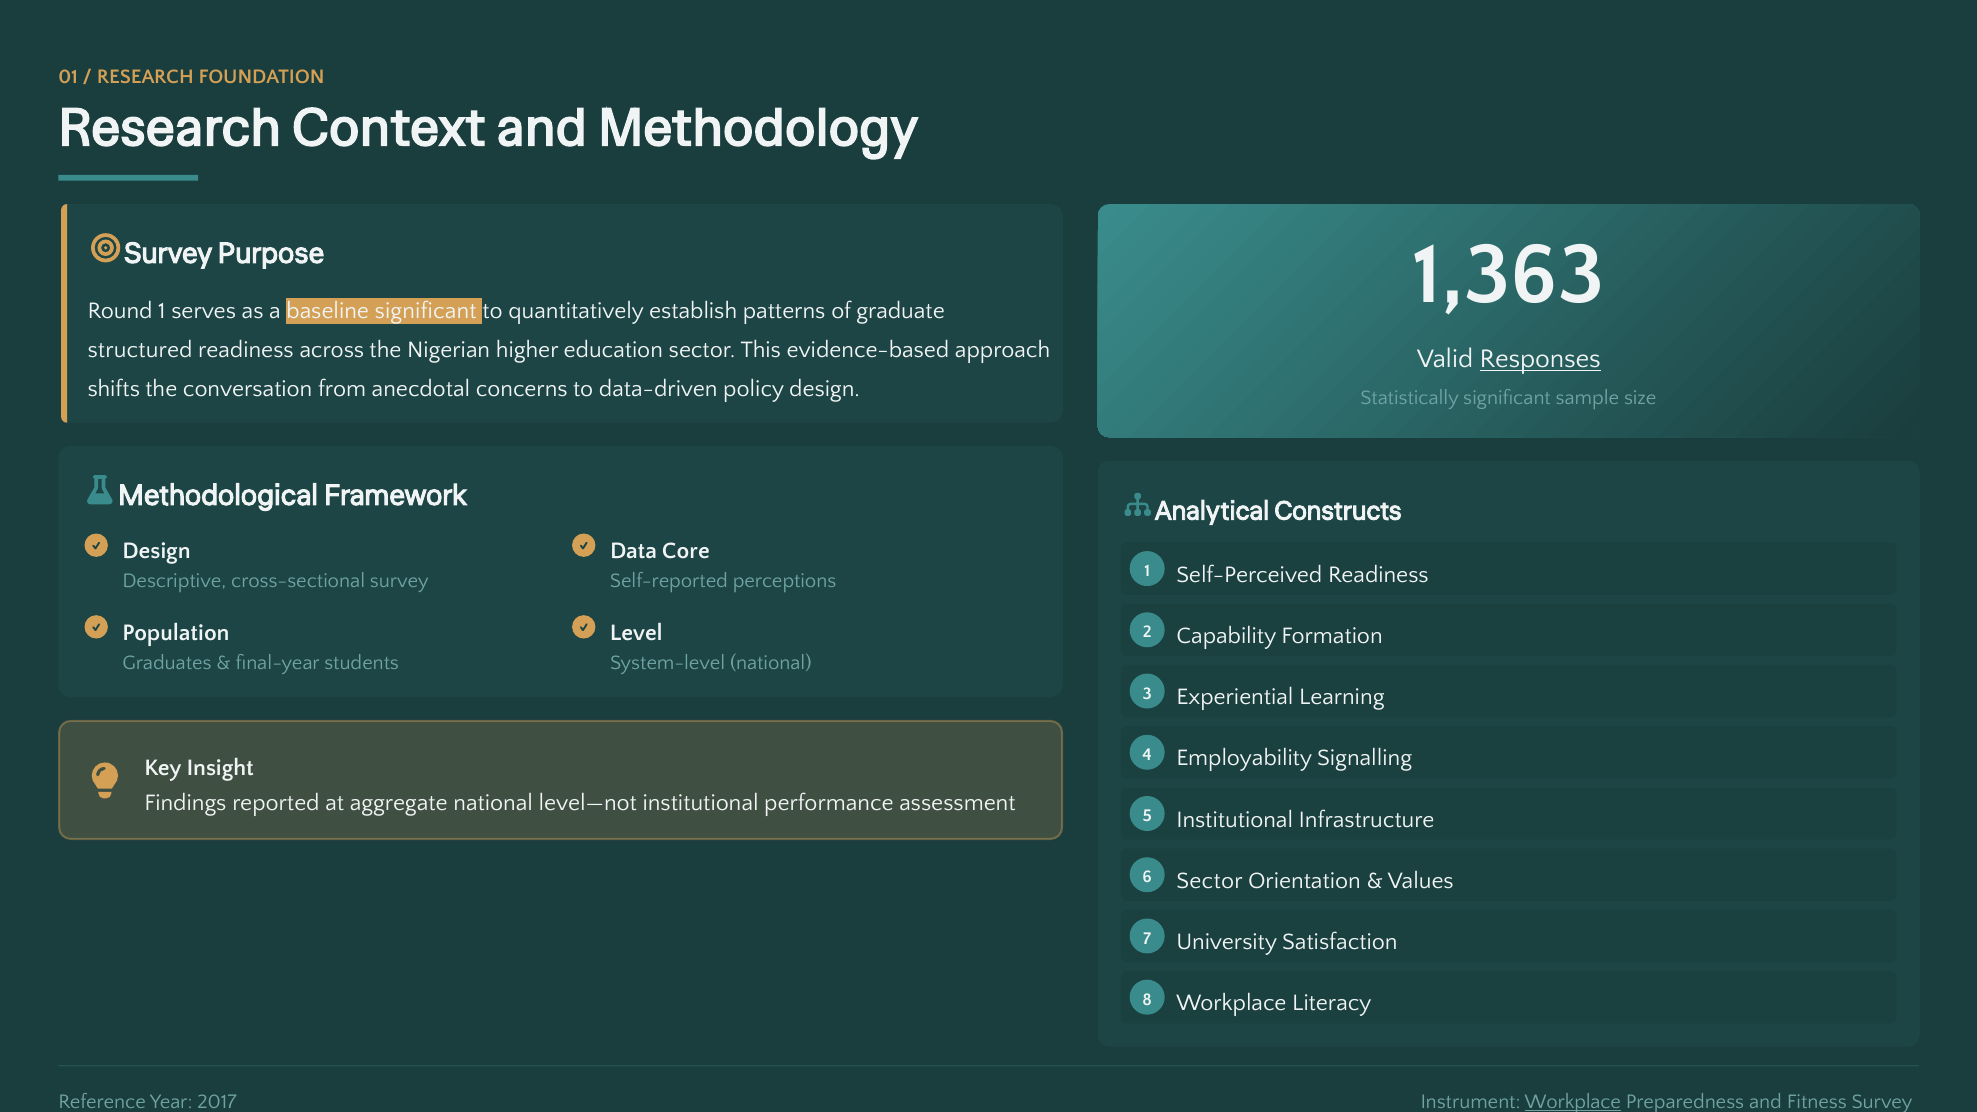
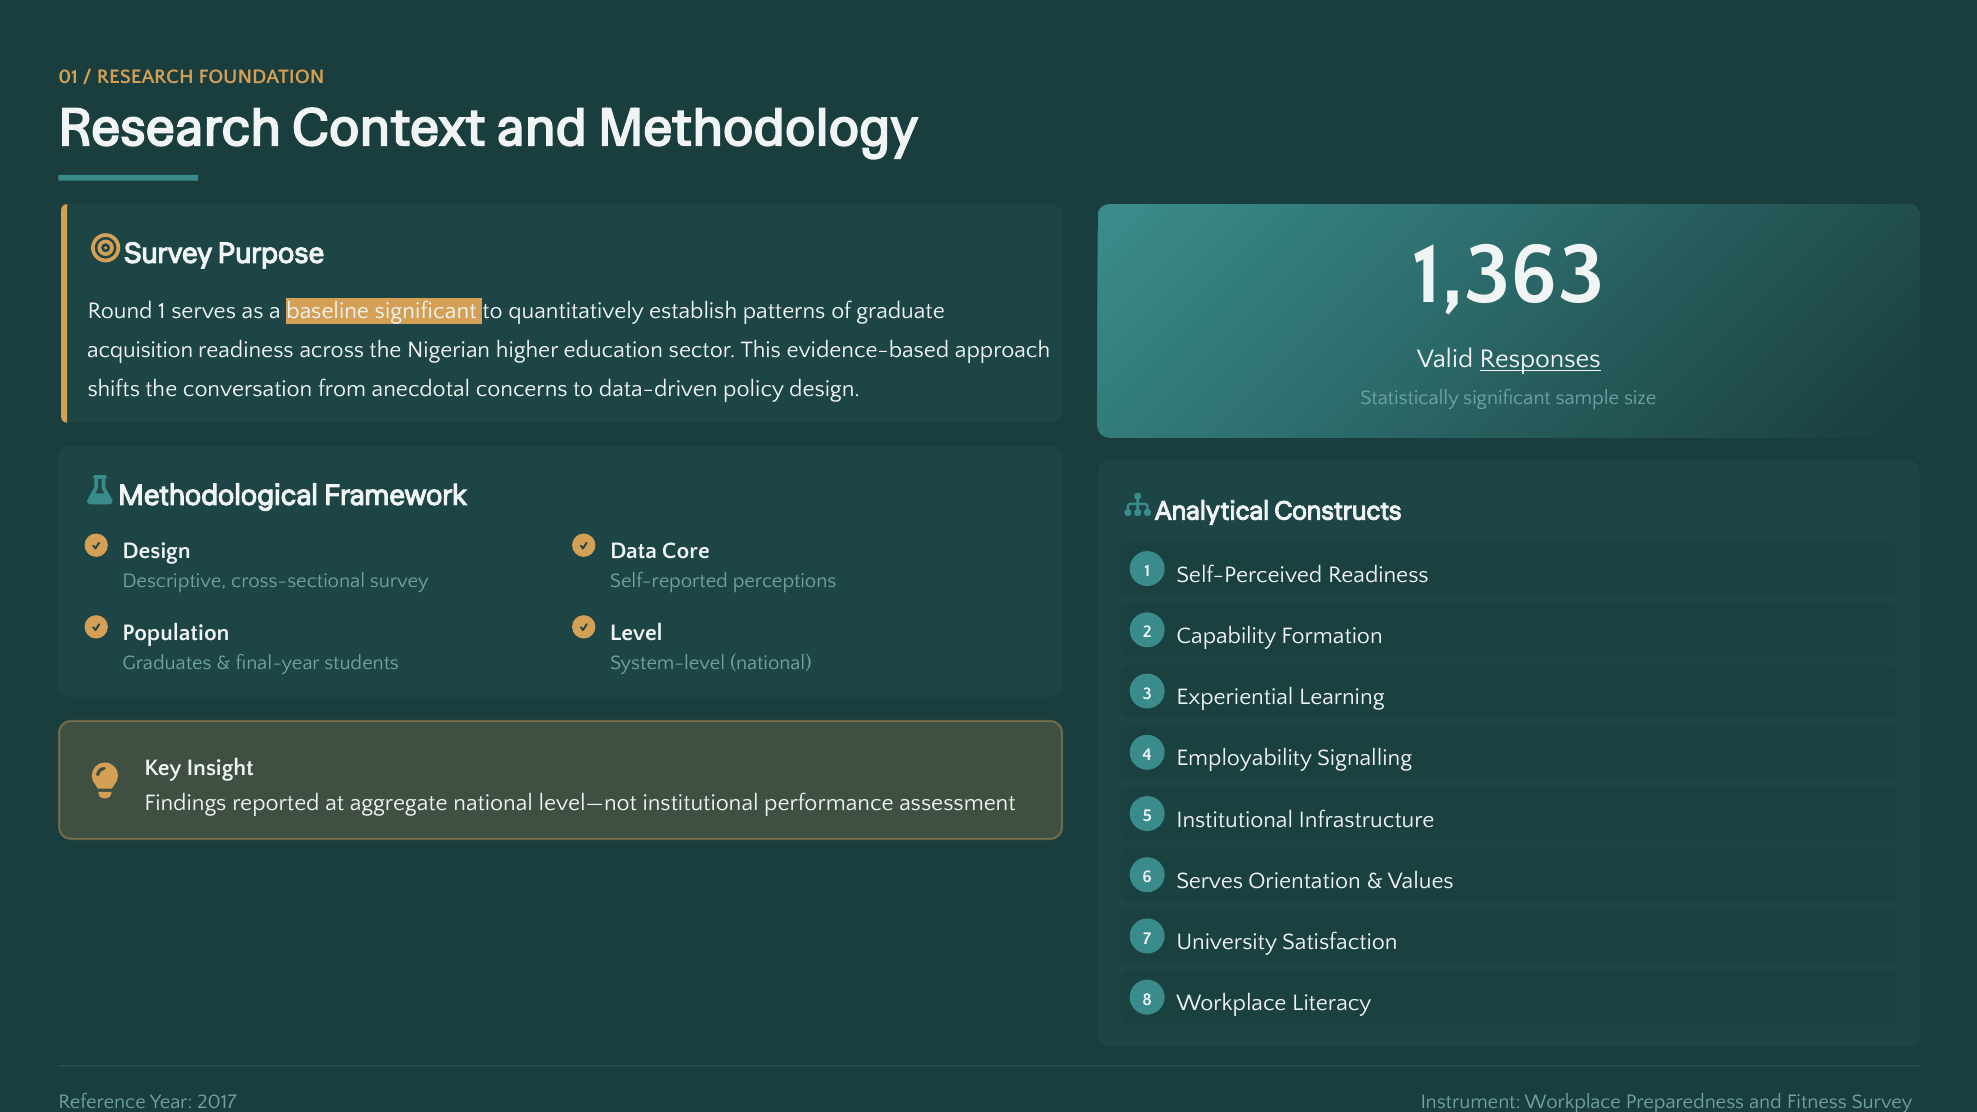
structured: structured -> acquisition
6 Sector: Sector -> Serves
Workplace at (1573, 1102) underline: present -> none
